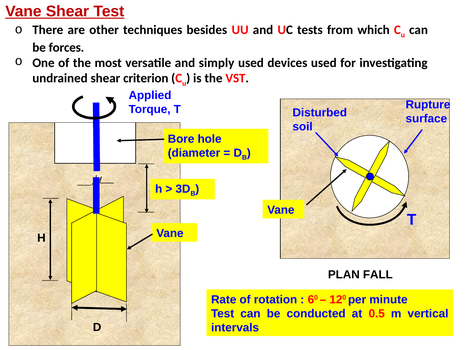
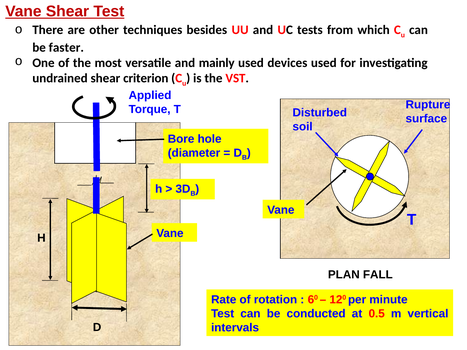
forces: forces -> faster
simply: simply -> mainly
